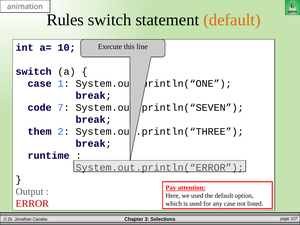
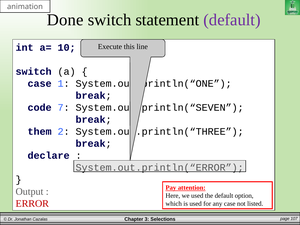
Rules: Rules -> Done
default at (232, 20) colour: orange -> purple
runtime: runtime -> declare
